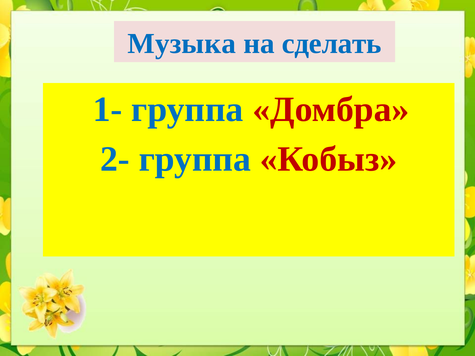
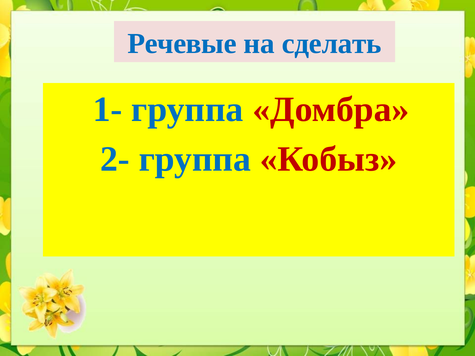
Музыка: Музыка -> Речевые
